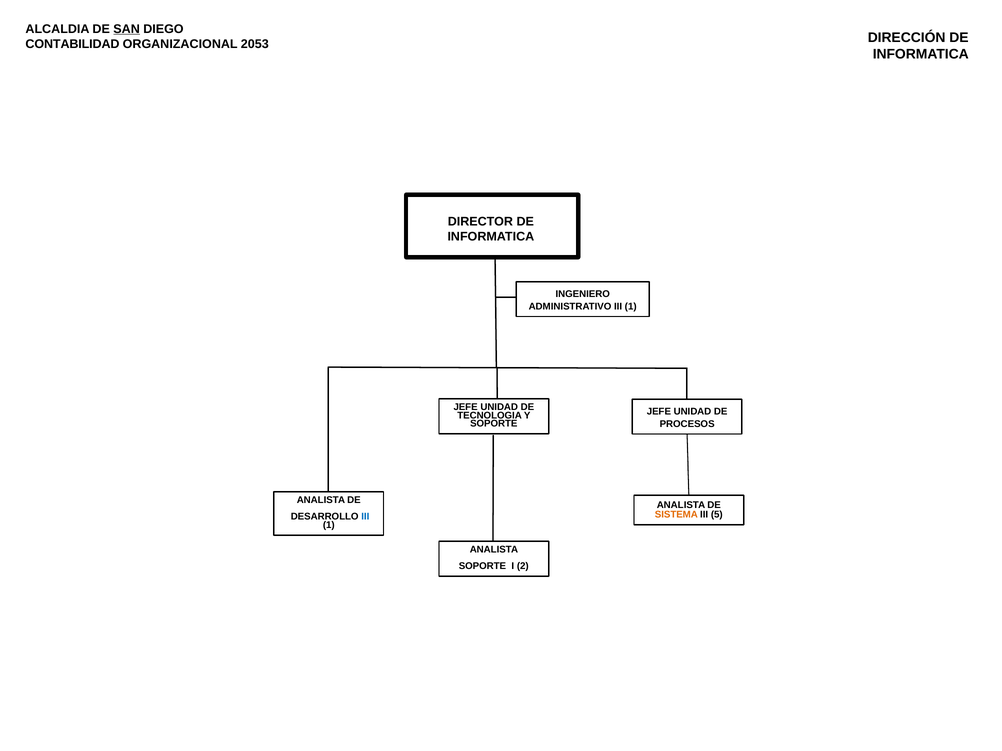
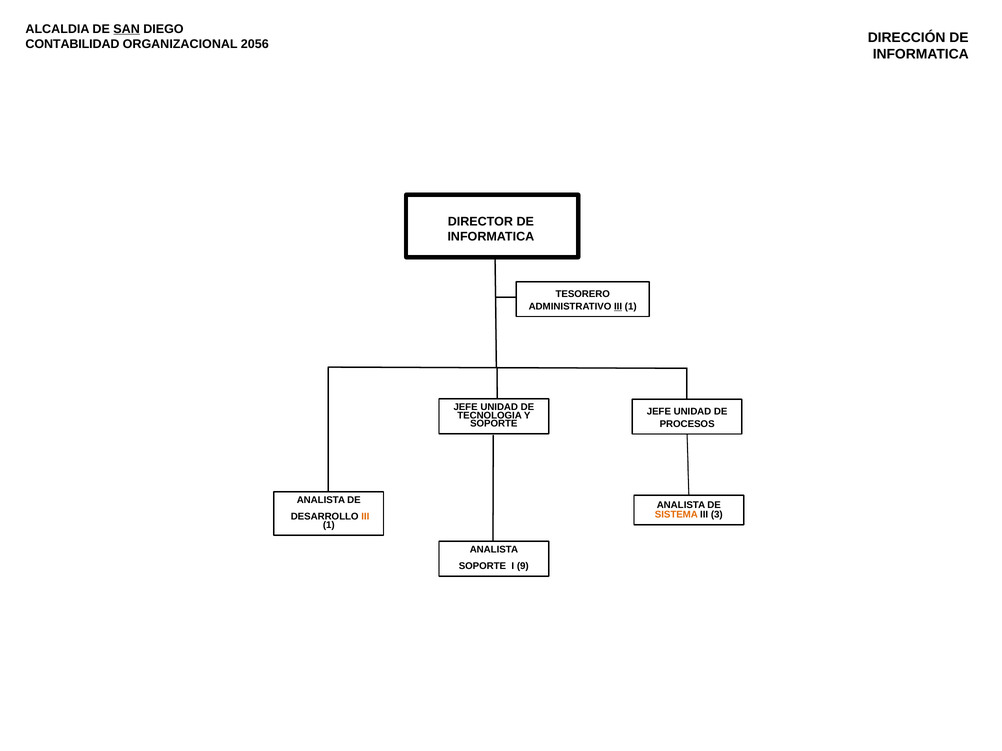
2053: 2053 -> 2056
INGENIERO: INGENIERO -> TESORERO
III at (618, 307) underline: none -> present
5: 5 -> 3
III at (365, 517) colour: blue -> orange
2: 2 -> 9
